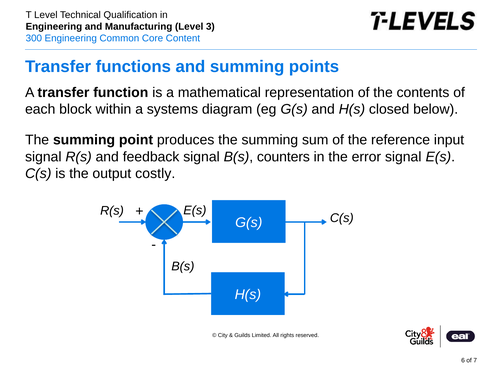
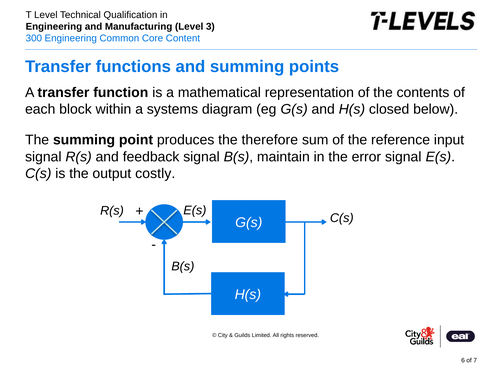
produces the summing: summing -> therefore
counters: counters -> maintain
